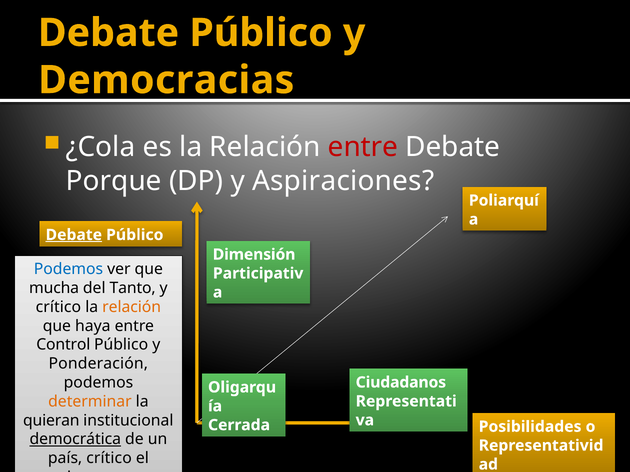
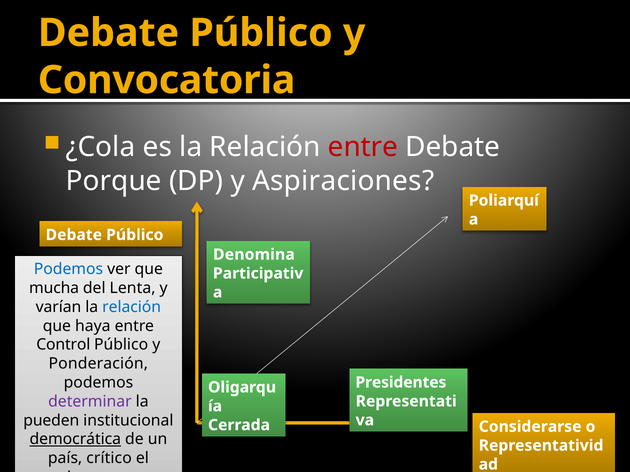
Democracias: Democracias -> Convocatoria
Debate at (74, 235) underline: present -> none
Dimensión: Dimensión -> Denomina
Tanto: Tanto -> Lenta
crítico at (58, 307): crítico -> varían
relación at (132, 307) colour: orange -> blue
Ciudadanos: Ciudadanos -> Presidentes
determinar colour: orange -> purple
quieran: quieran -> pueden
Posibilidades: Posibilidades -> Considerarse
